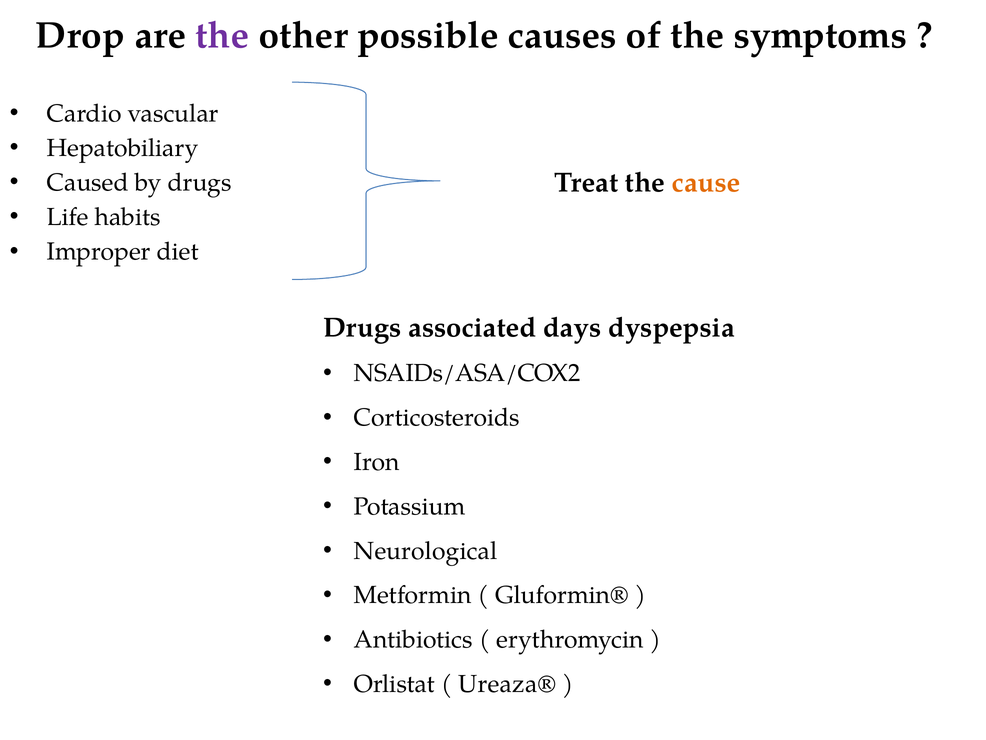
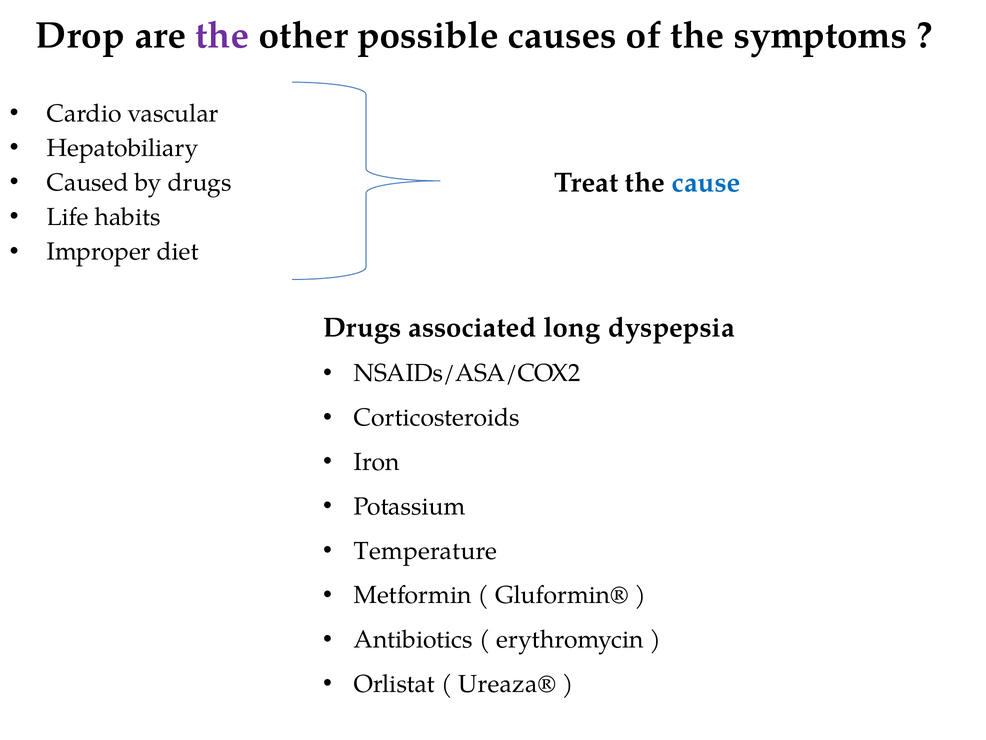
cause colour: orange -> blue
days: days -> long
Neurological: Neurological -> Temperature
